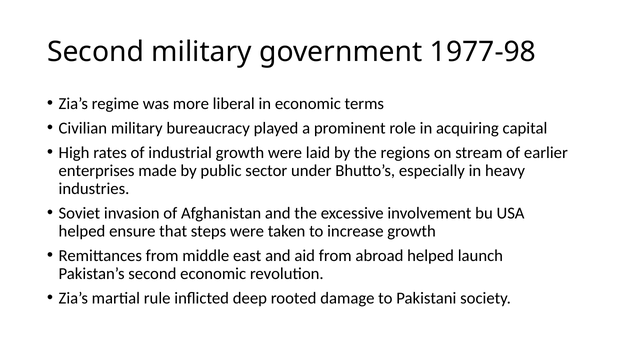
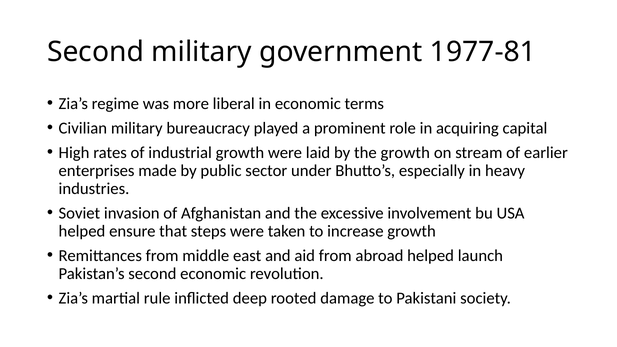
1977-98: 1977-98 -> 1977-81
the regions: regions -> growth
